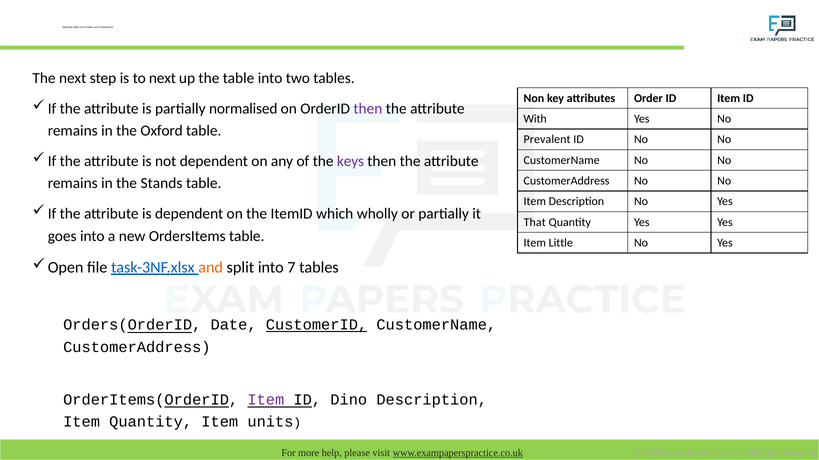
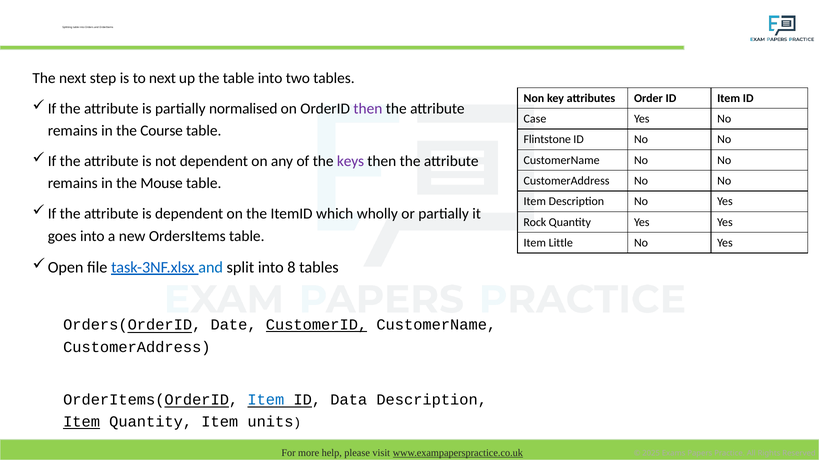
With: With -> Case
Oxford: Oxford -> Course
Prevalent: Prevalent -> Flintstone
Stands: Stands -> Mouse
That: That -> Rock
and at (211, 268) colour: orange -> blue
7: 7 -> 8
Item at (266, 400) colour: purple -> blue
Dino: Dino -> Data
Item at (82, 422) underline: none -> present
